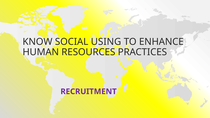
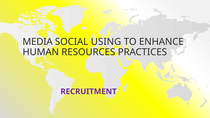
KNOW: KNOW -> MEDIA
